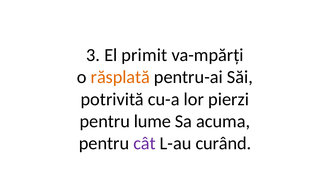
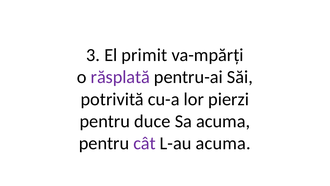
răsplată colour: orange -> purple
lume: lume -> duce
L-au curând: curând -> acuma
